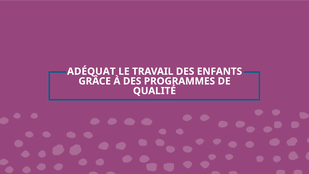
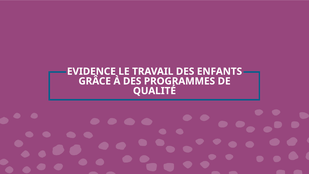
ADÉQUAT: ADÉQUAT -> EVIDENCE
